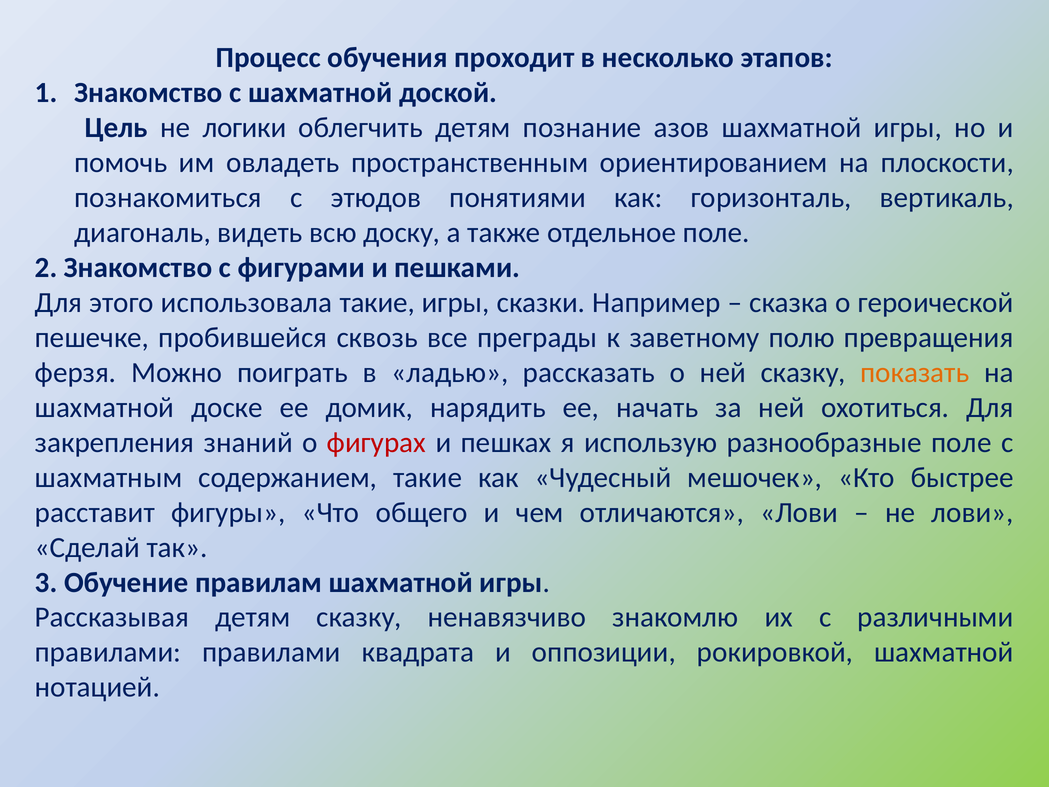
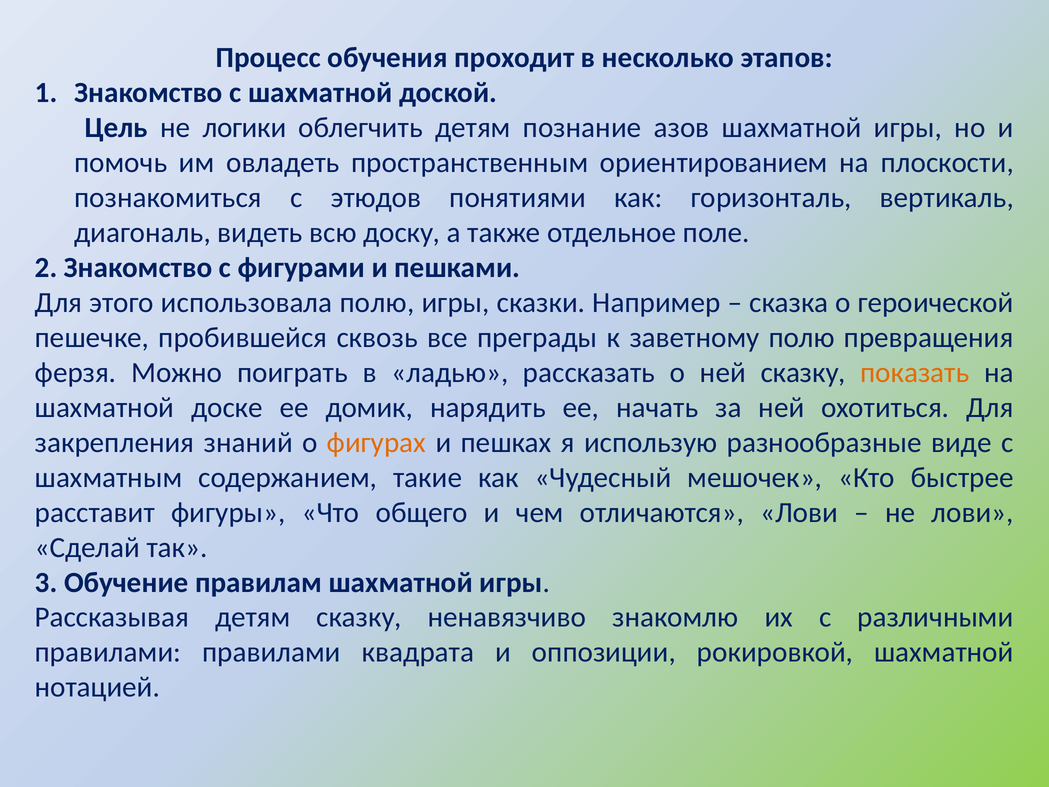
использовала такие: такие -> полю
фигурах colour: red -> orange
разнообразные поле: поле -> виде
